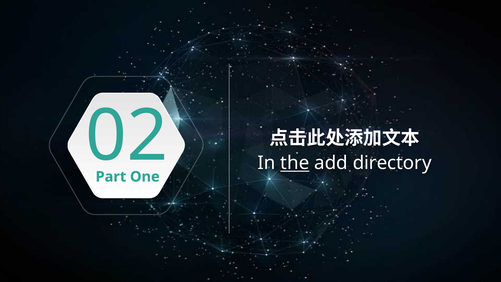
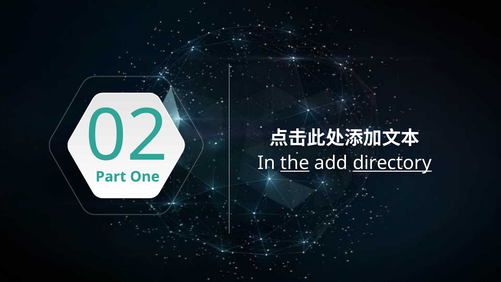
directory underline: none -> present
